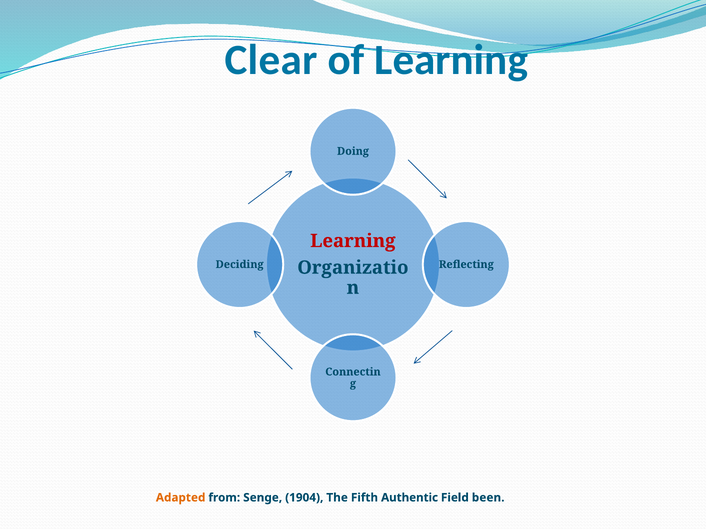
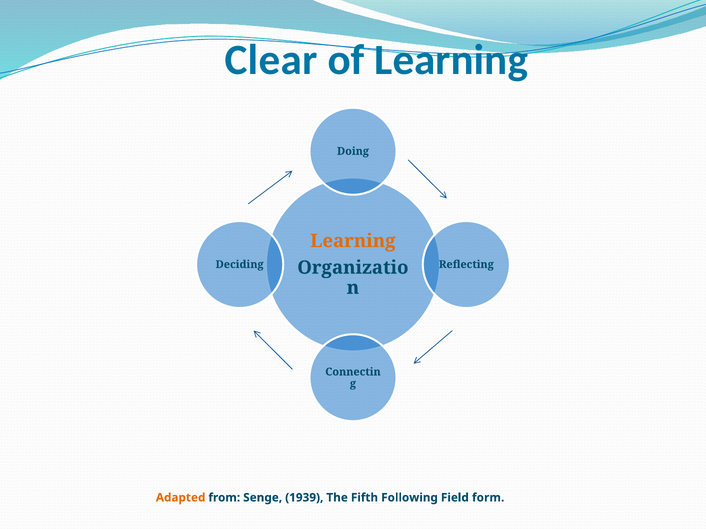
Learning at (353, 241) colour: red -> orange
1904: 1904 -> 1939
Authentic: Authentic -> Following
been: been -> form
